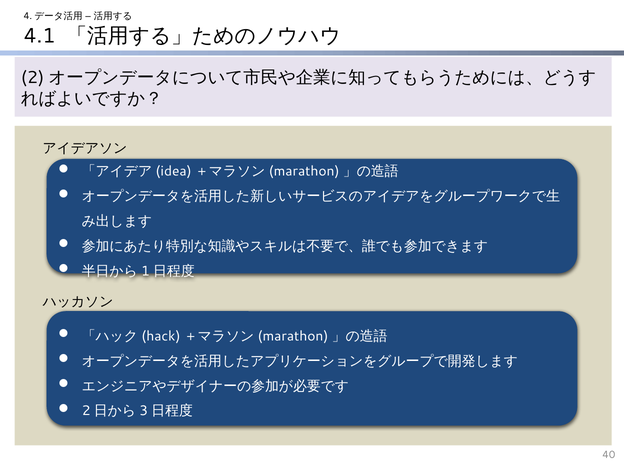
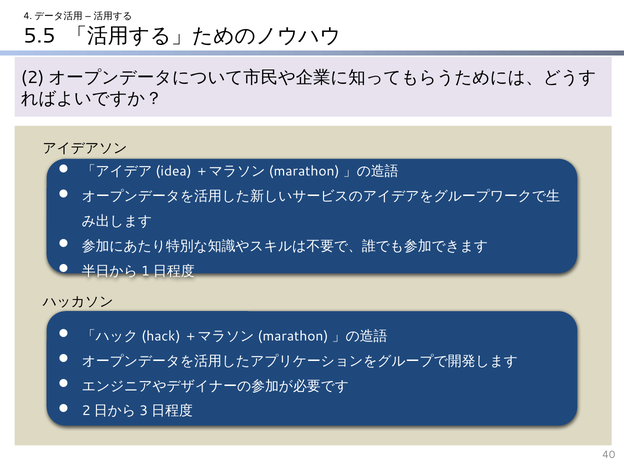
4.1: 4.1 -> 5.5
